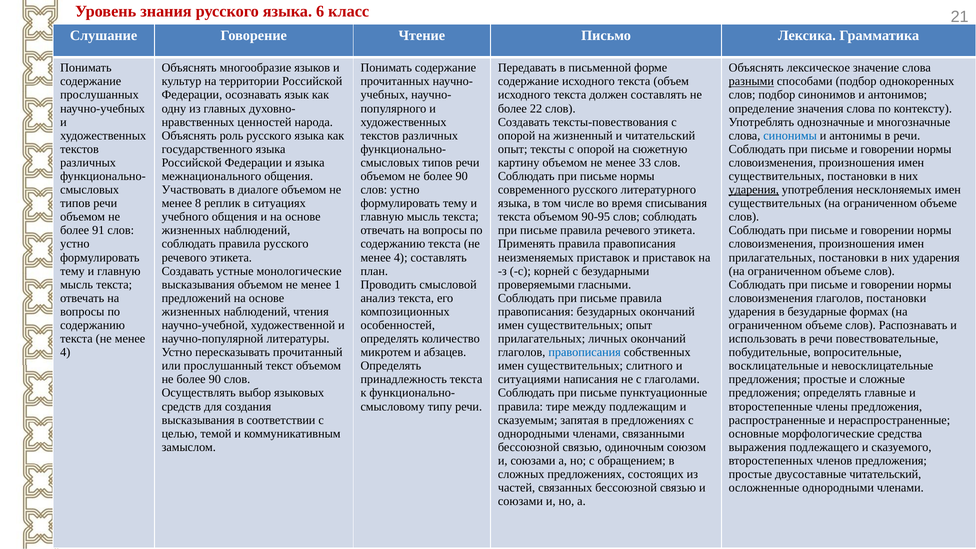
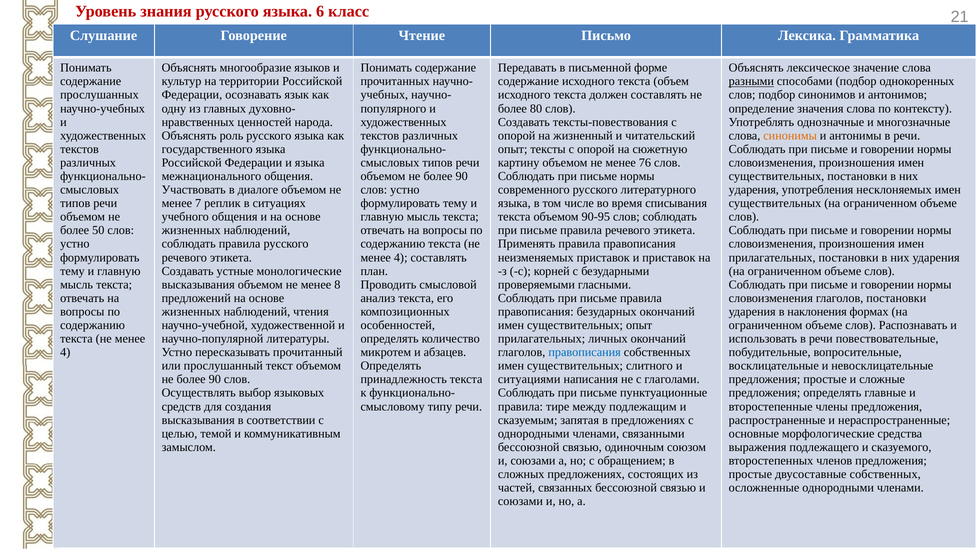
22: 22 -> 80
синонимы colour: blue -> orange
33: 33 -> 76
ударения at (754, 190) underline: present -> none
8: 8 -> 7
91: 91 -> 50
1: 1 -> 8
безударные: безударные -> наклонения
двусоставные читательский: читательский -> собственных
